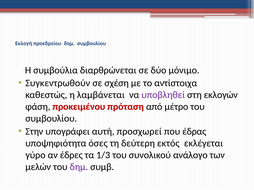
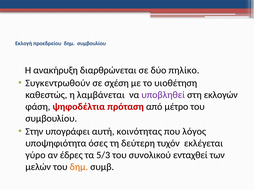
συμβούλια: συμβούλια -> ανακήρυξη
μόνιμο: μόνιμο -> πηλίκο
αντίστοιχα: αντίστοιχα -> υιοθέτηση
προκειμένου: προκειμένου -> ψηφοδέλτια
προσχωρεί: προσχωρεί -> κοινότητας
έδρας: έδρας -> λόγος
εκτός: εκτός -> τυχόν
1/3: 1/3 -> 5/3
ανάλογο: ανάλογο -> ενταχθεί
δημ at (79, 167) colour: purple -> orange
